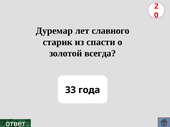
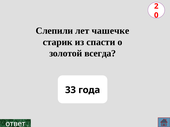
Дуремар: Дуремар -> Слепили
славного: славного -> чашечке
